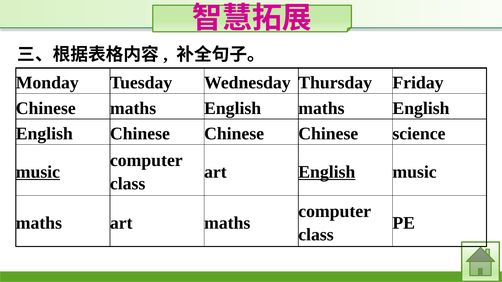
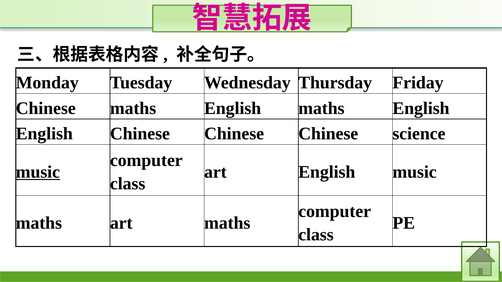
English at (327, 172) underline: present -> none
